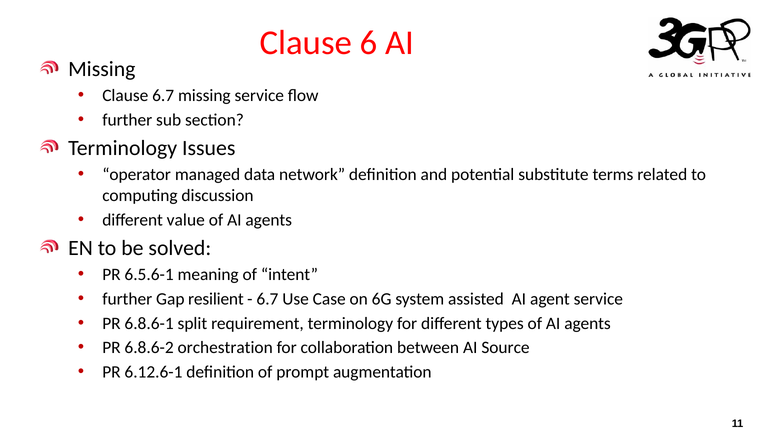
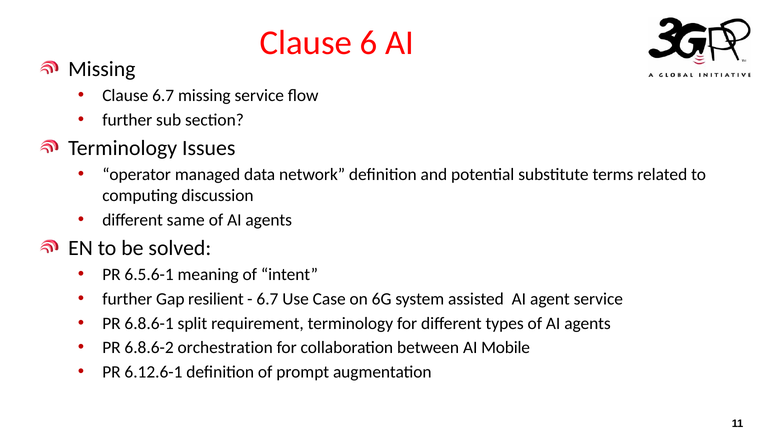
value: value -> same
Source: Source -> Mobile
